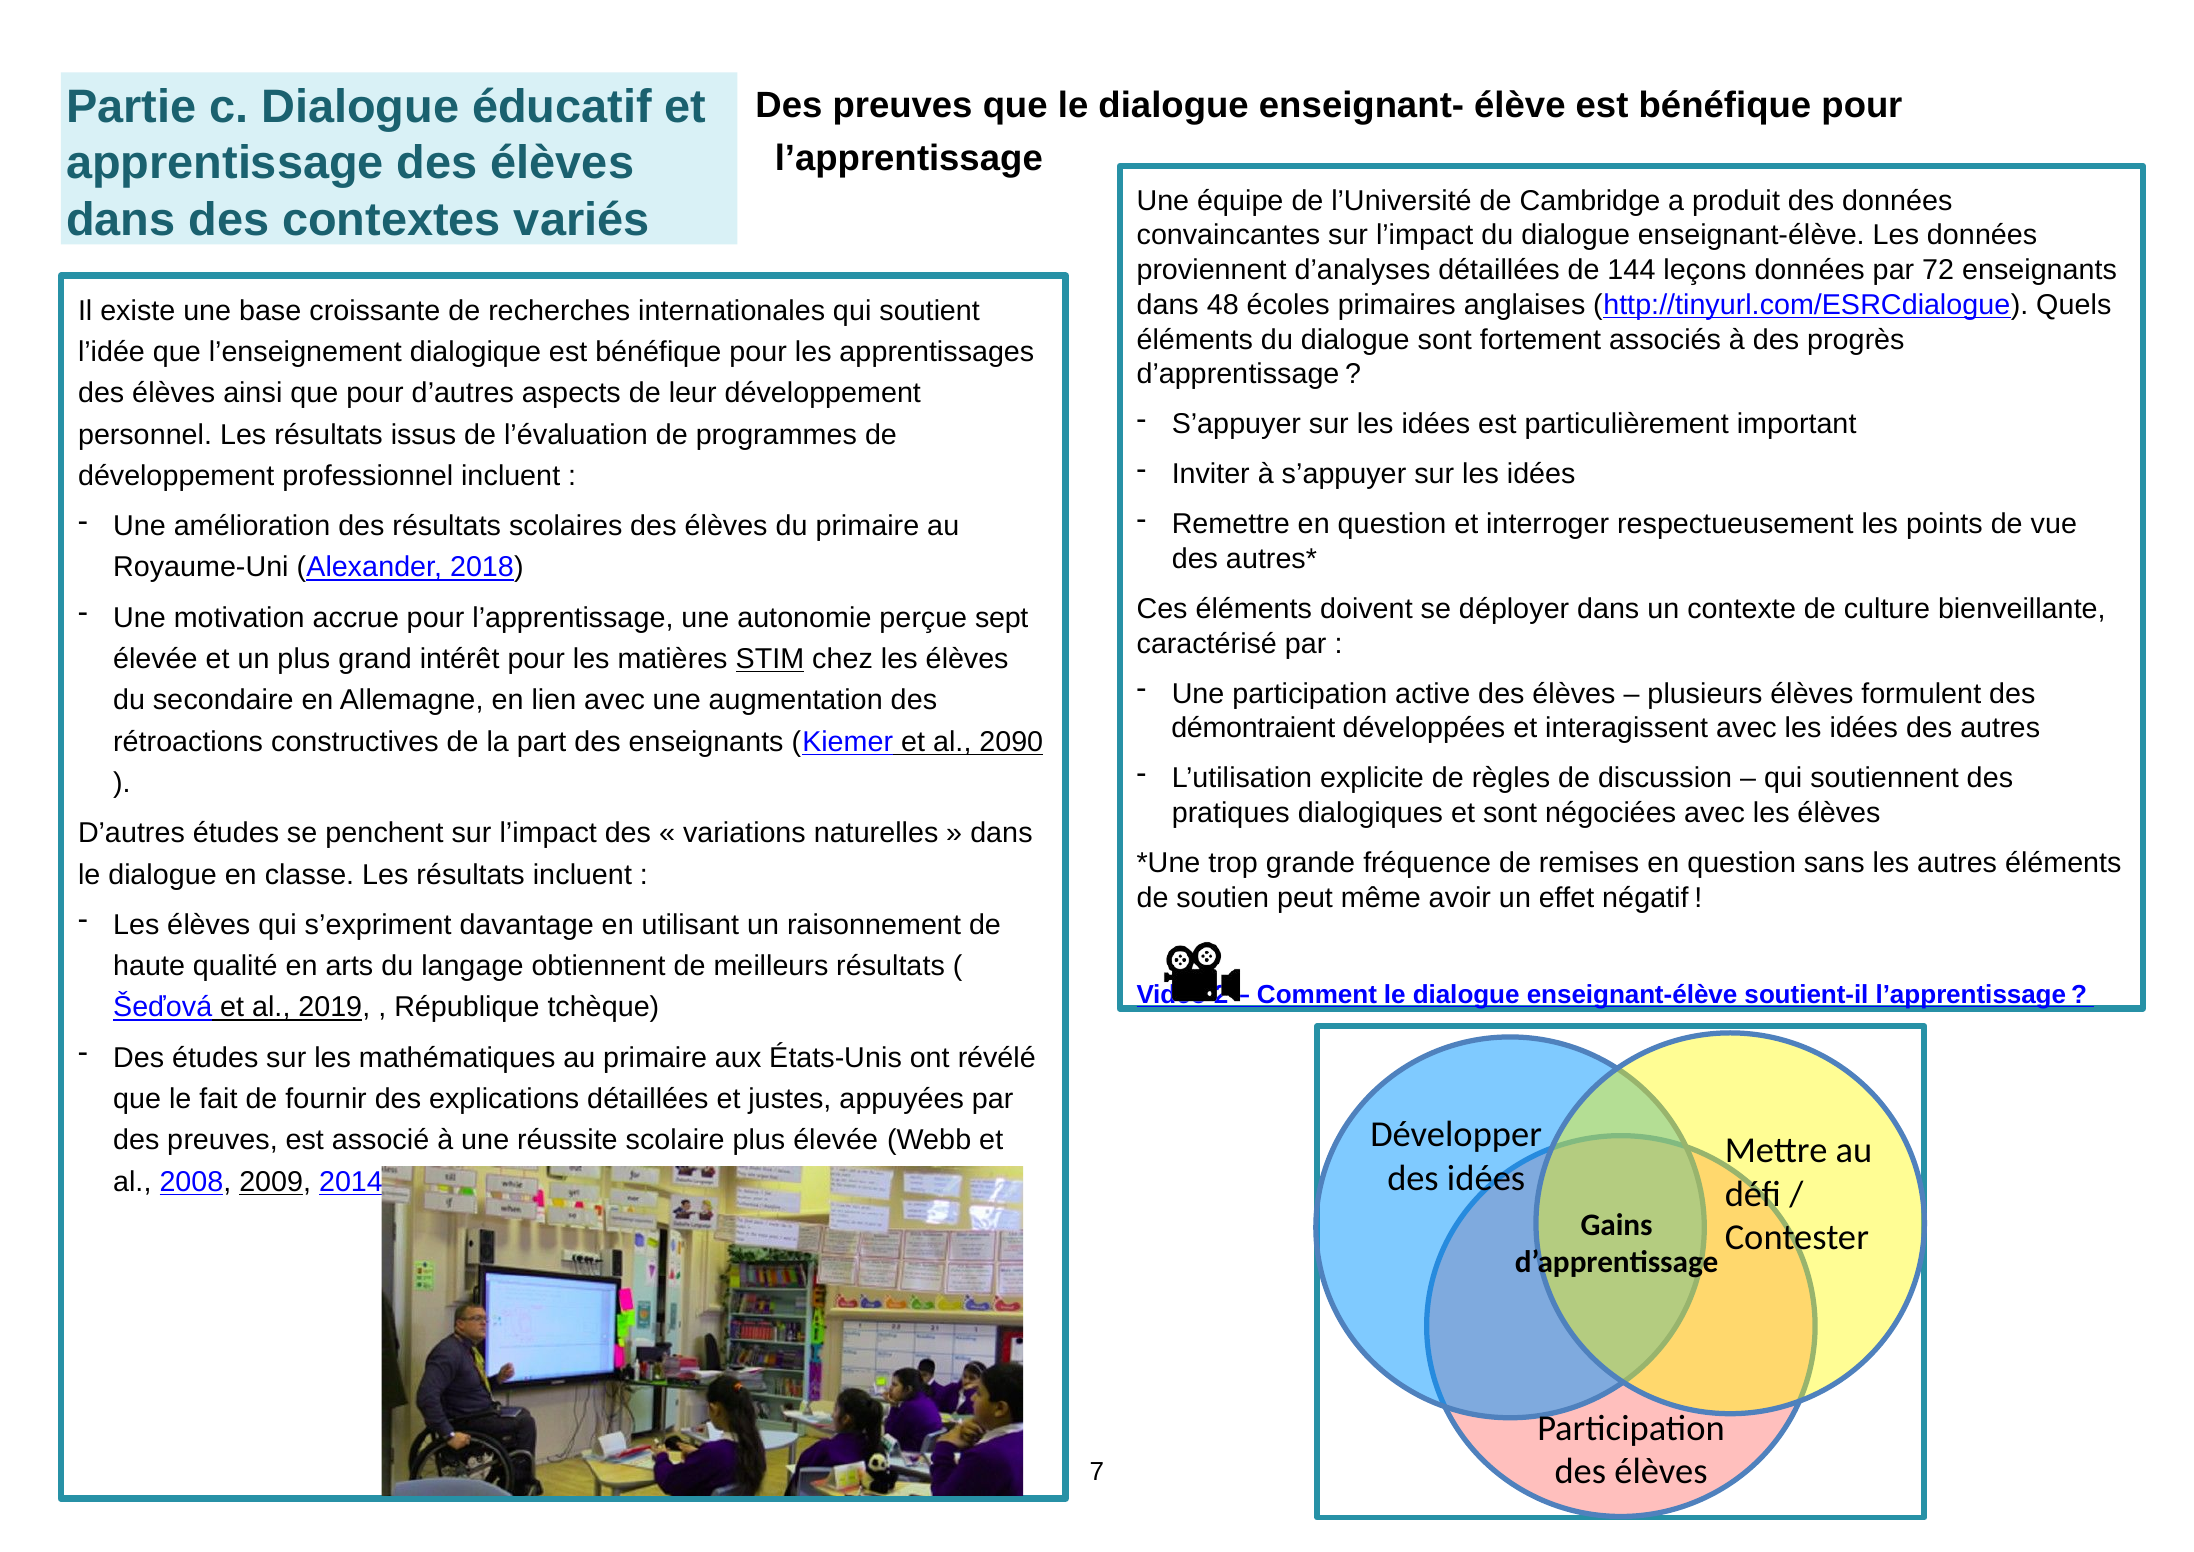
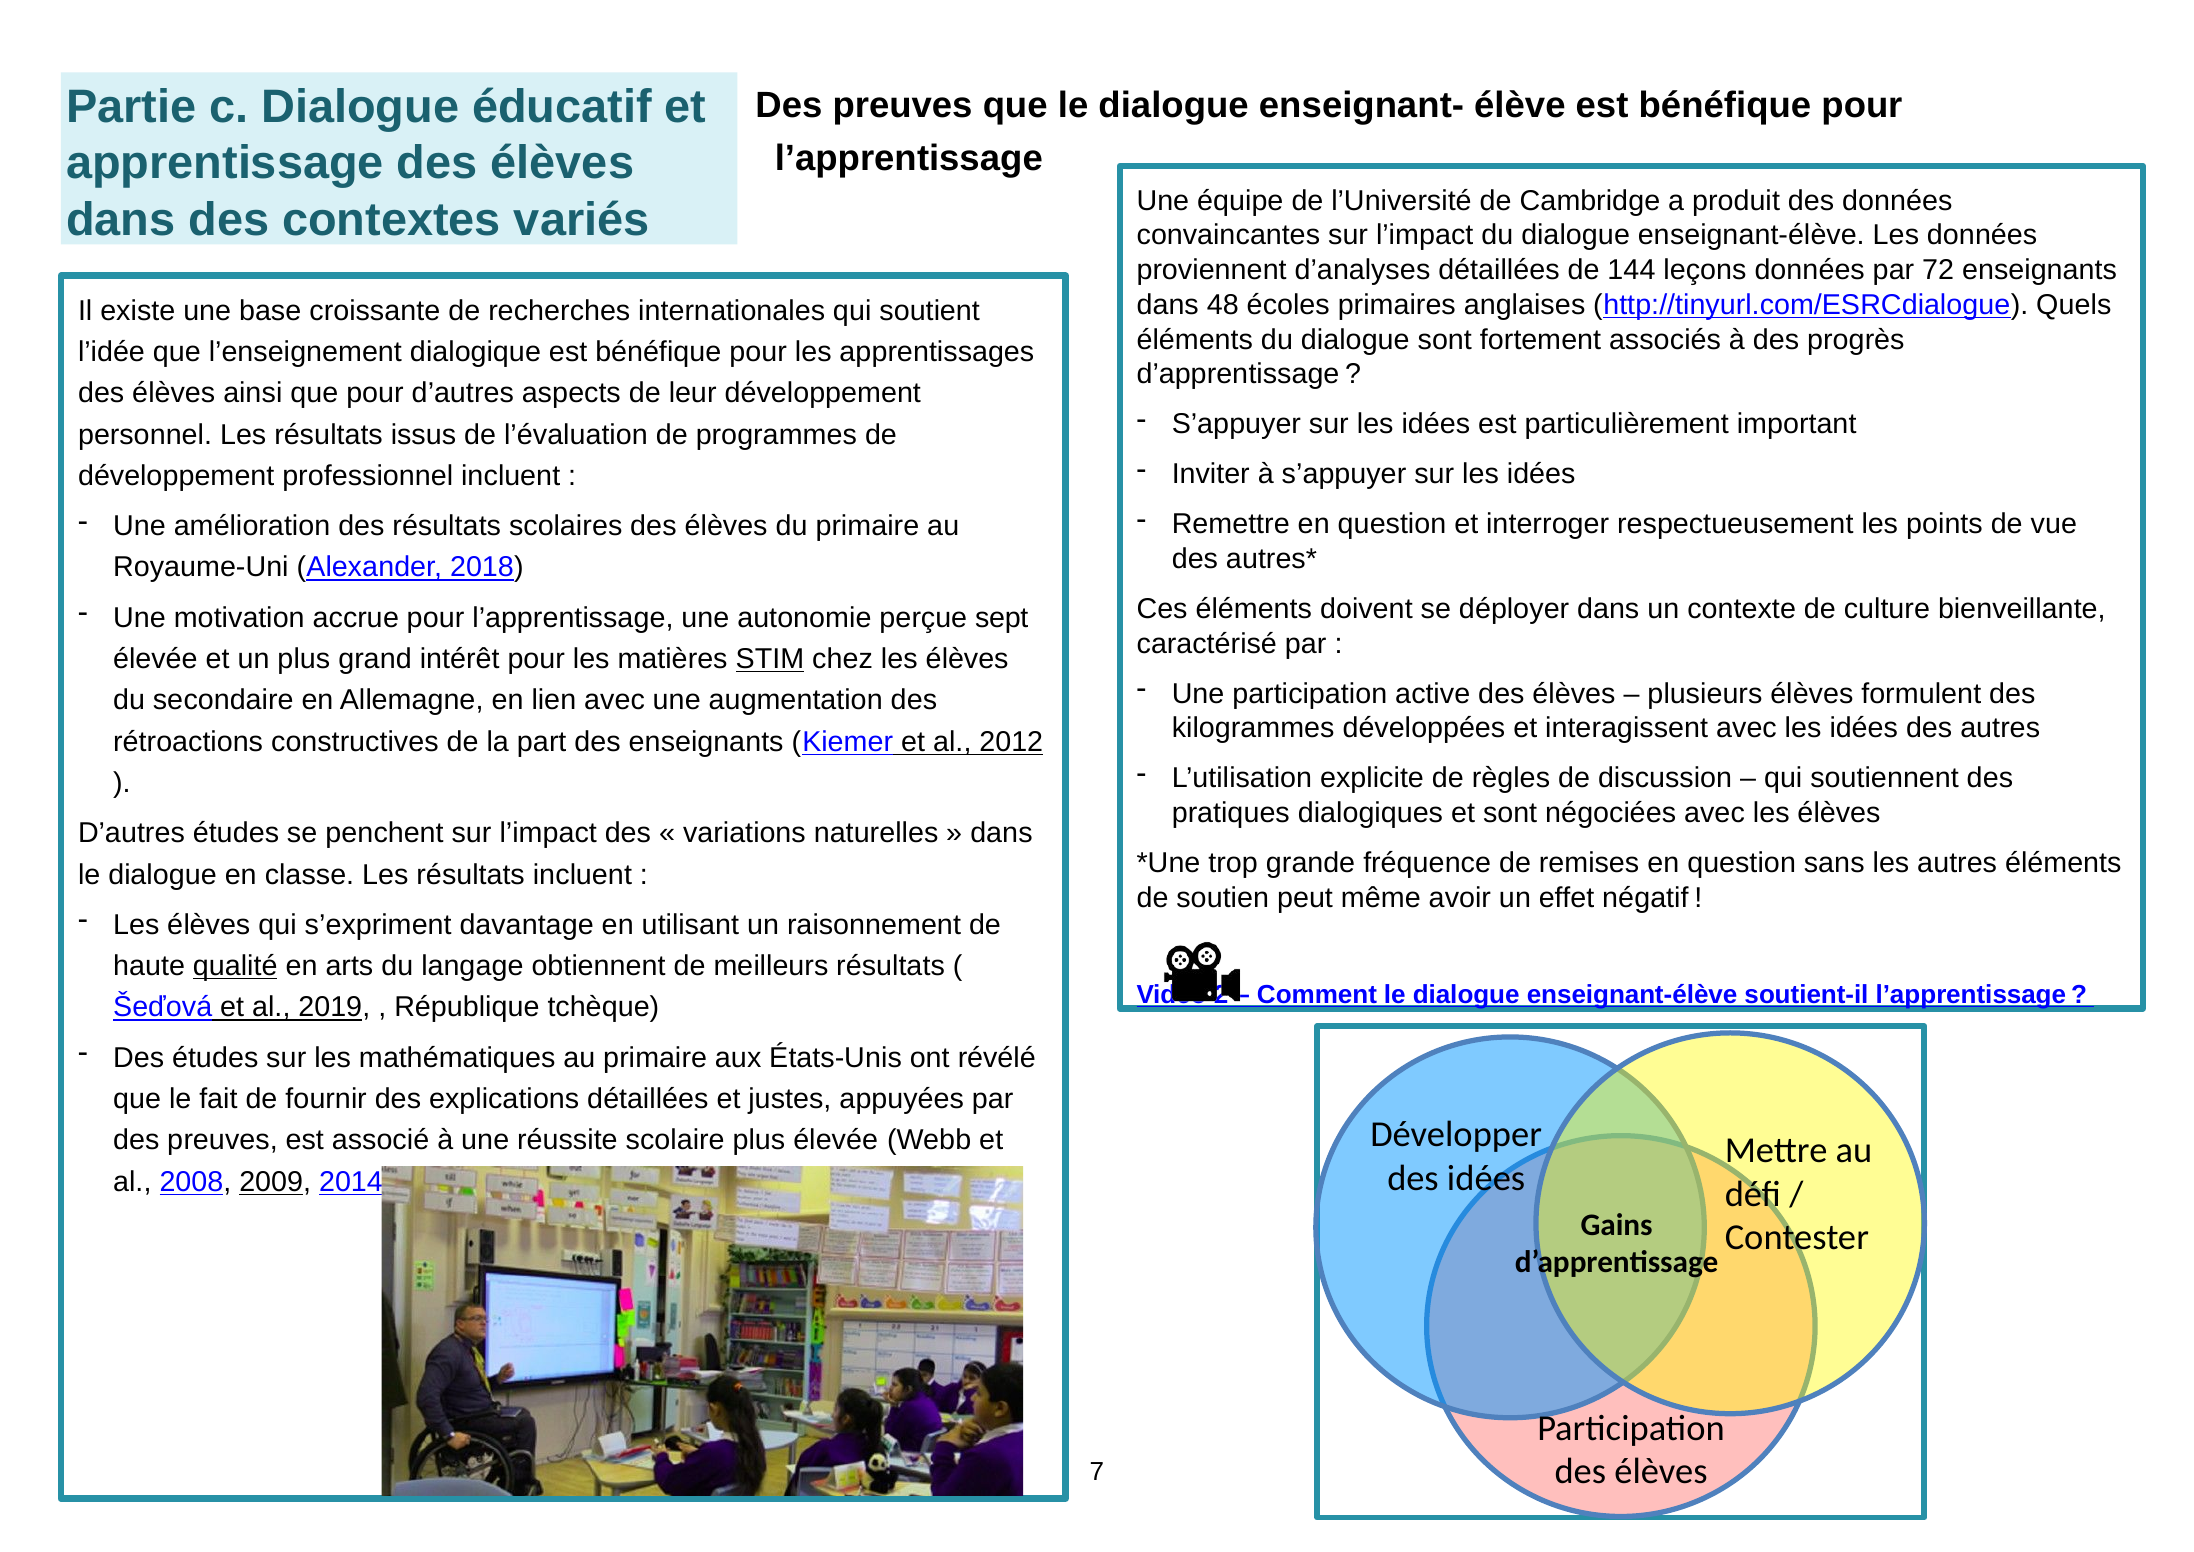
démontraient: démontraient -> kilogrammes
2090: 2090 -> 2012
qualité underline: none -> present
